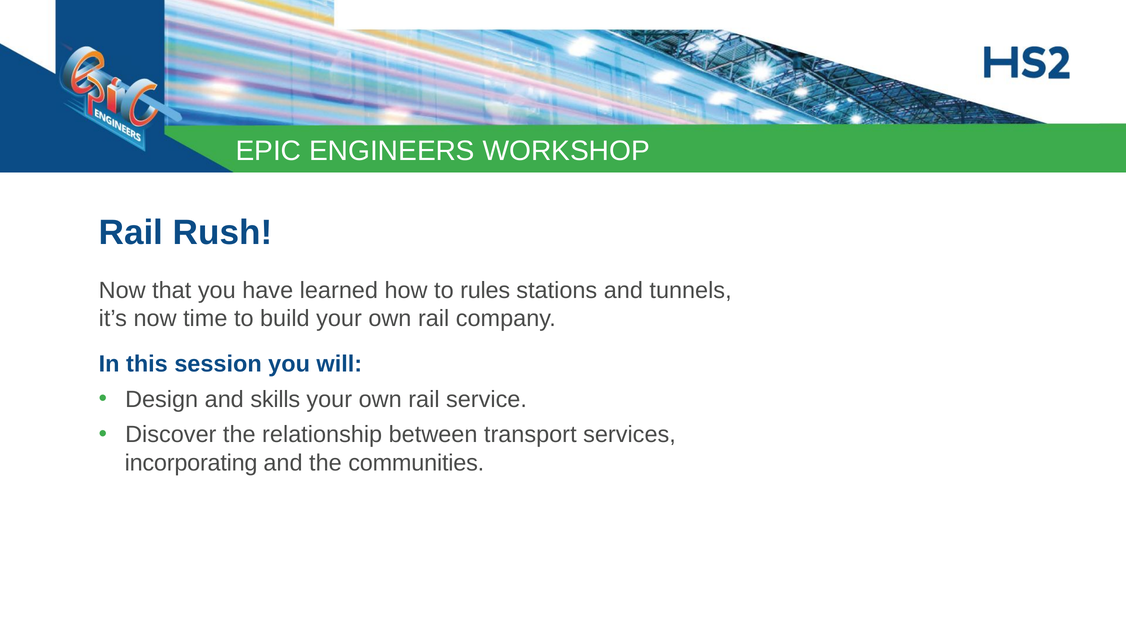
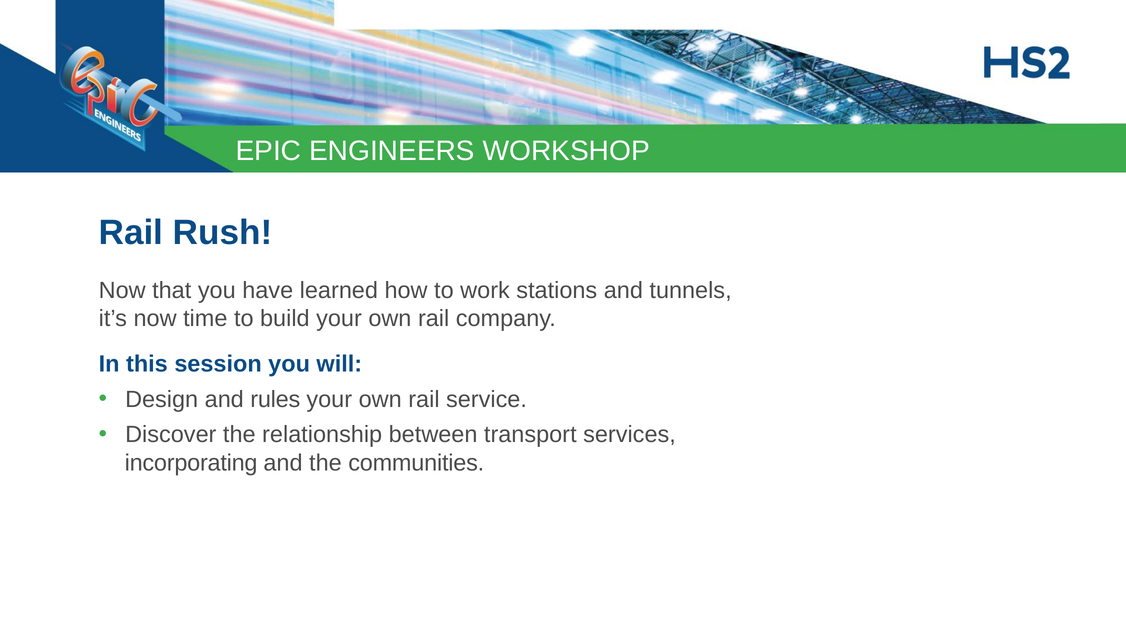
rules: rules -> work
skills: skills -> rules
